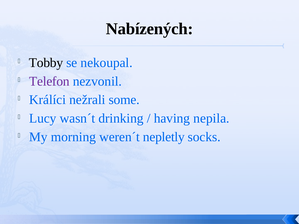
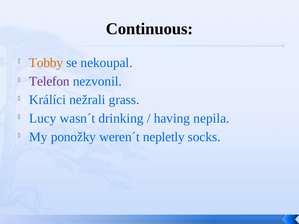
Nabízených: Nabízených -> Continuous
Tobby colour: black -> orange
some: some -> grass
morning: morning -> ponožky
